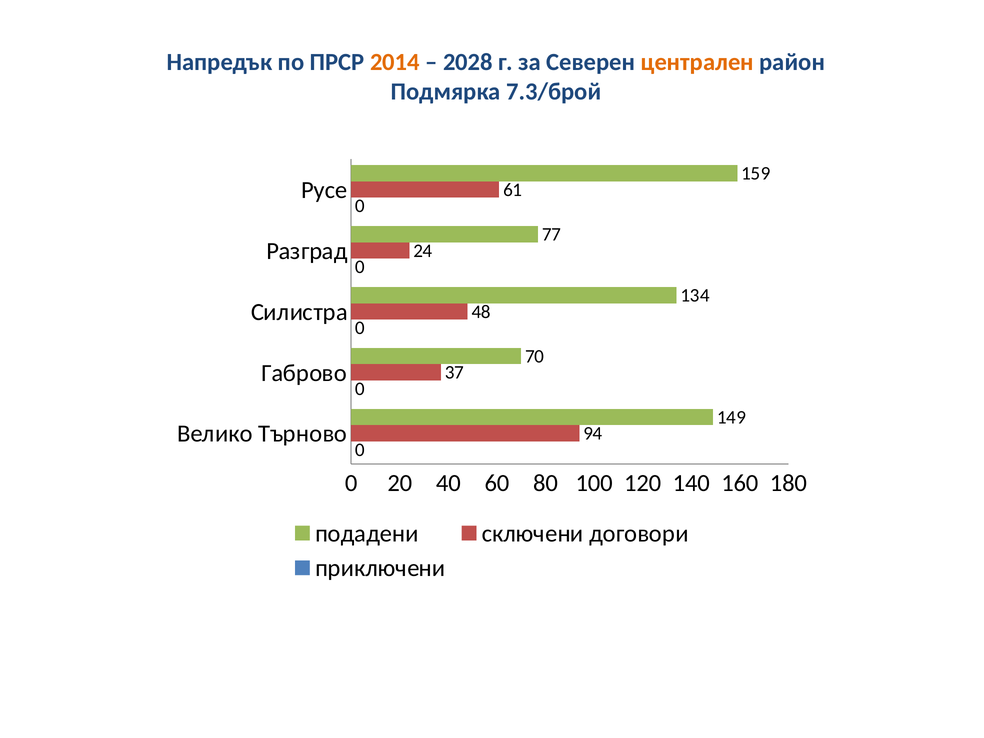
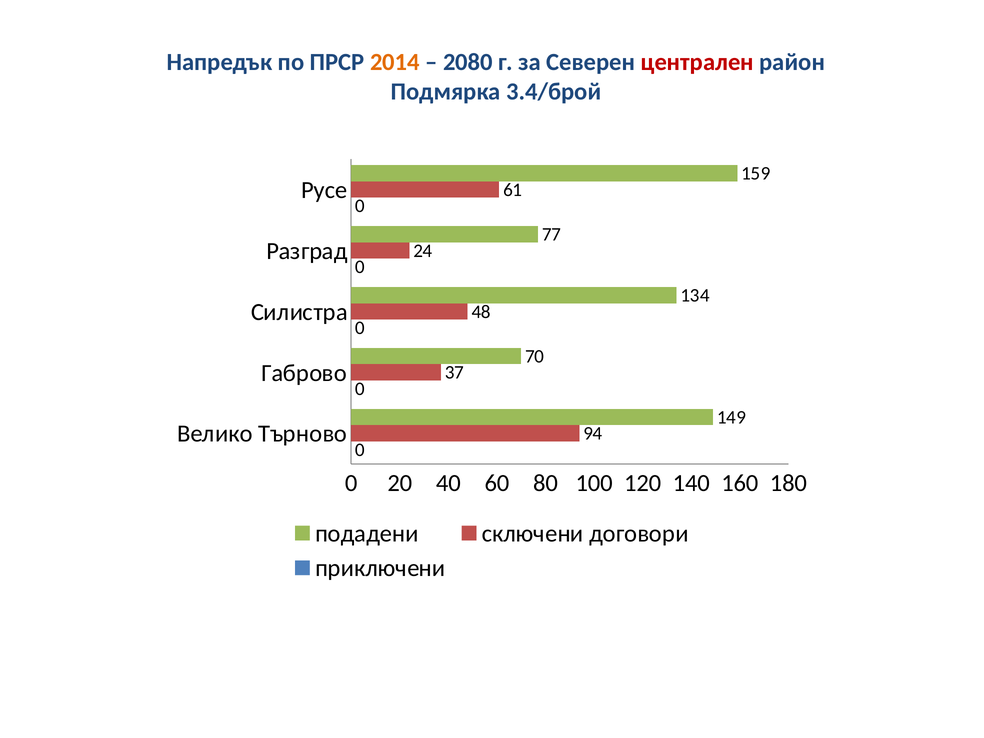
2028: 2028 -> 2080
централен colour: orange -> red
7.3/брой: 7.3/брой -> 3.4/брой
